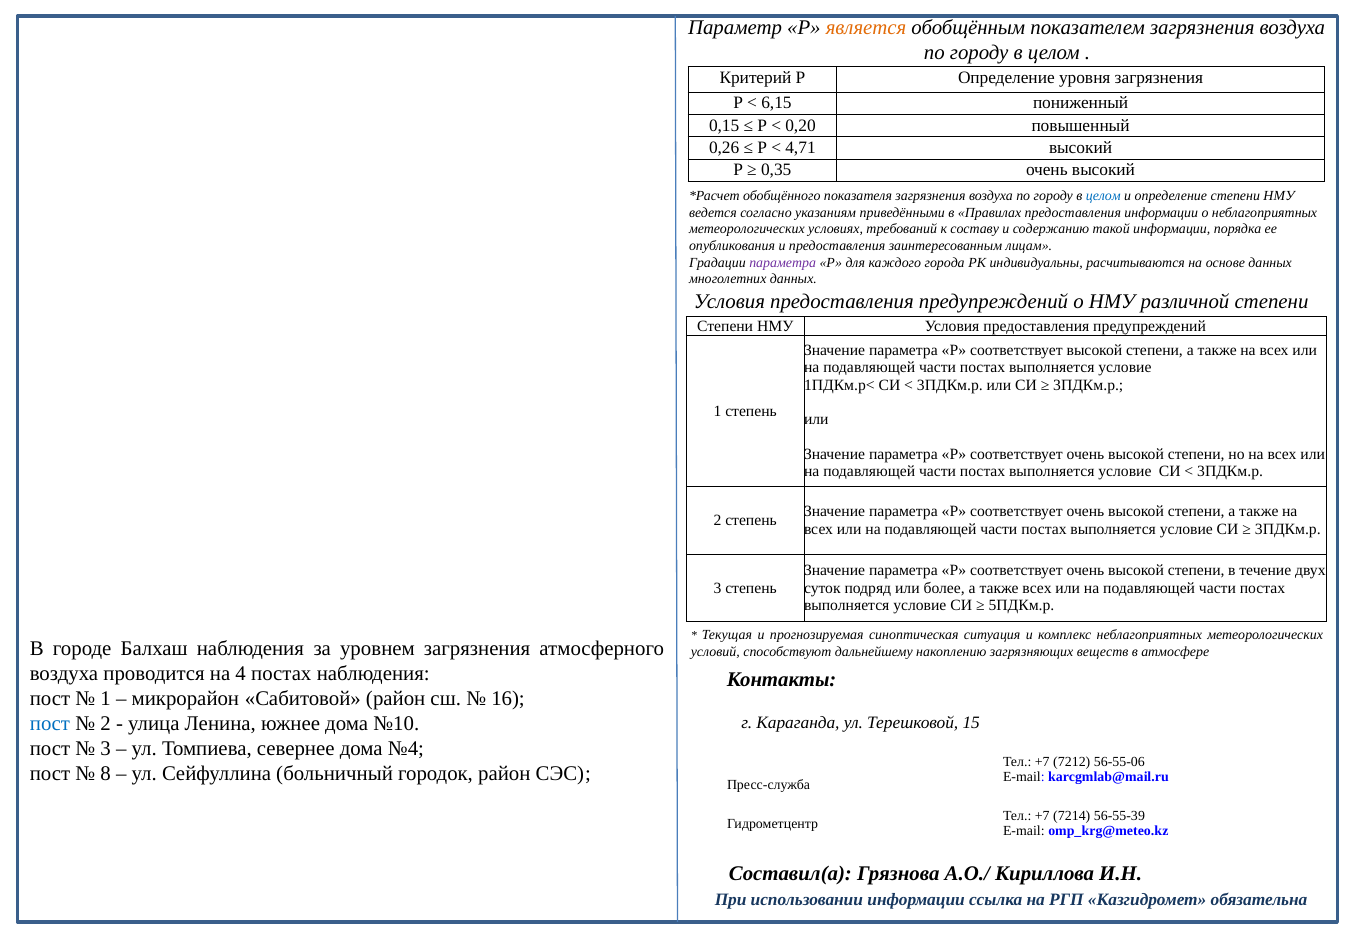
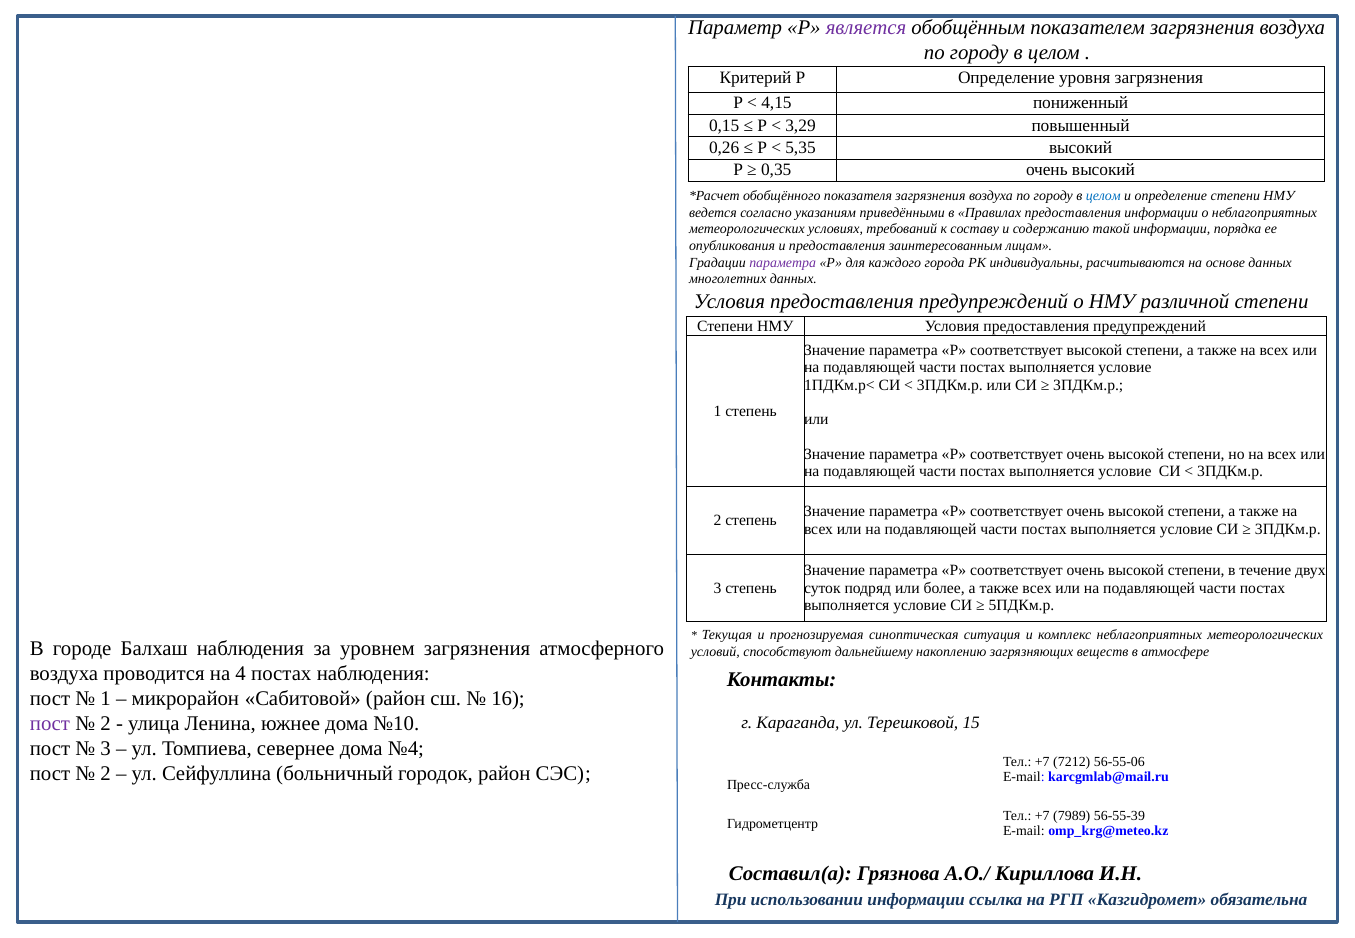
является colour: orange -> purple
6,15: 6,15 -> 4,15
0,20: 0,20 -> 3,29
4,71: 4,71 -> 5,35
пост at (50, 724) colour: blue -> purple
8 at (106, 774): 8 -> 2
7214: 7214 -> 7989
